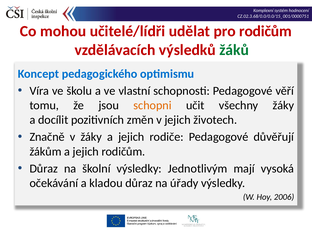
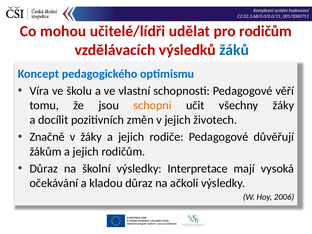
žáků colour: green -> blue
Jednotlivým: Jednotlivým -> Interpretace
úřady: úřady -> ačkoli
